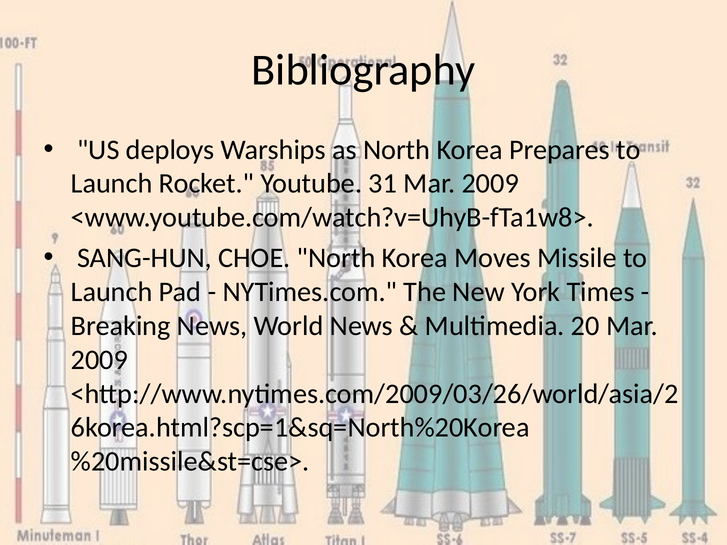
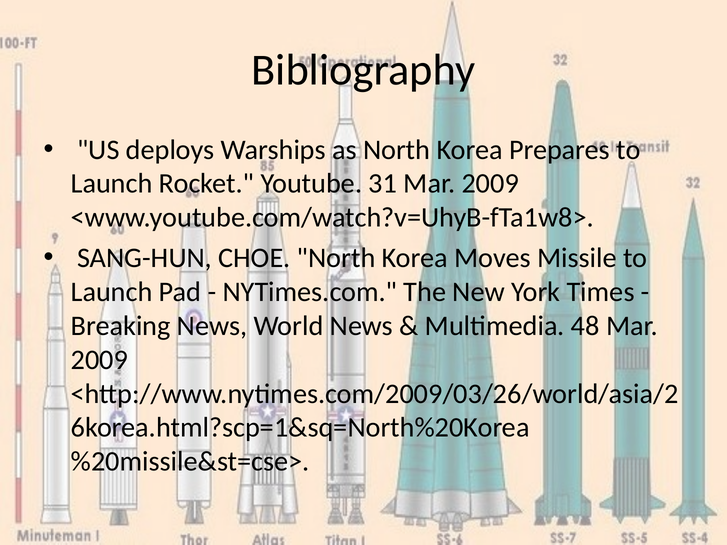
20: 20 -> 48
